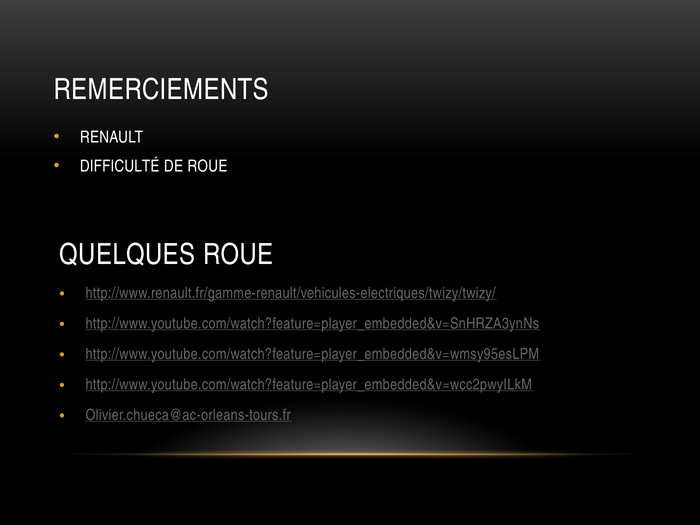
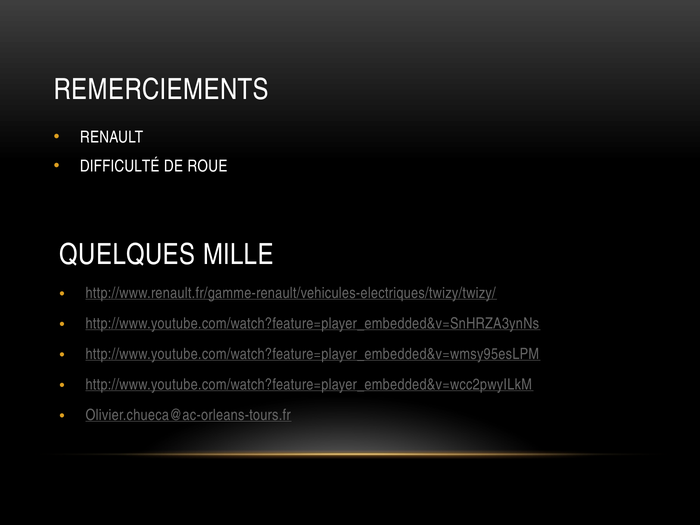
QUELQUES ROUE: ROUE -> MILLE
